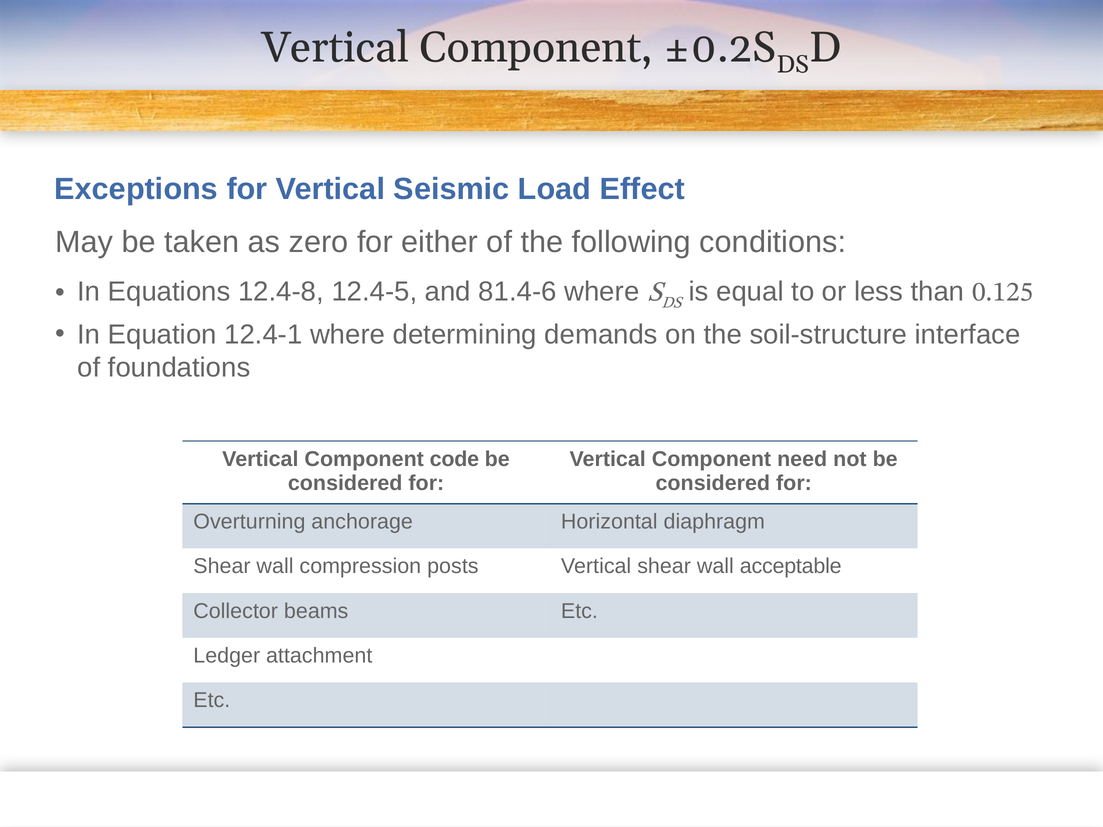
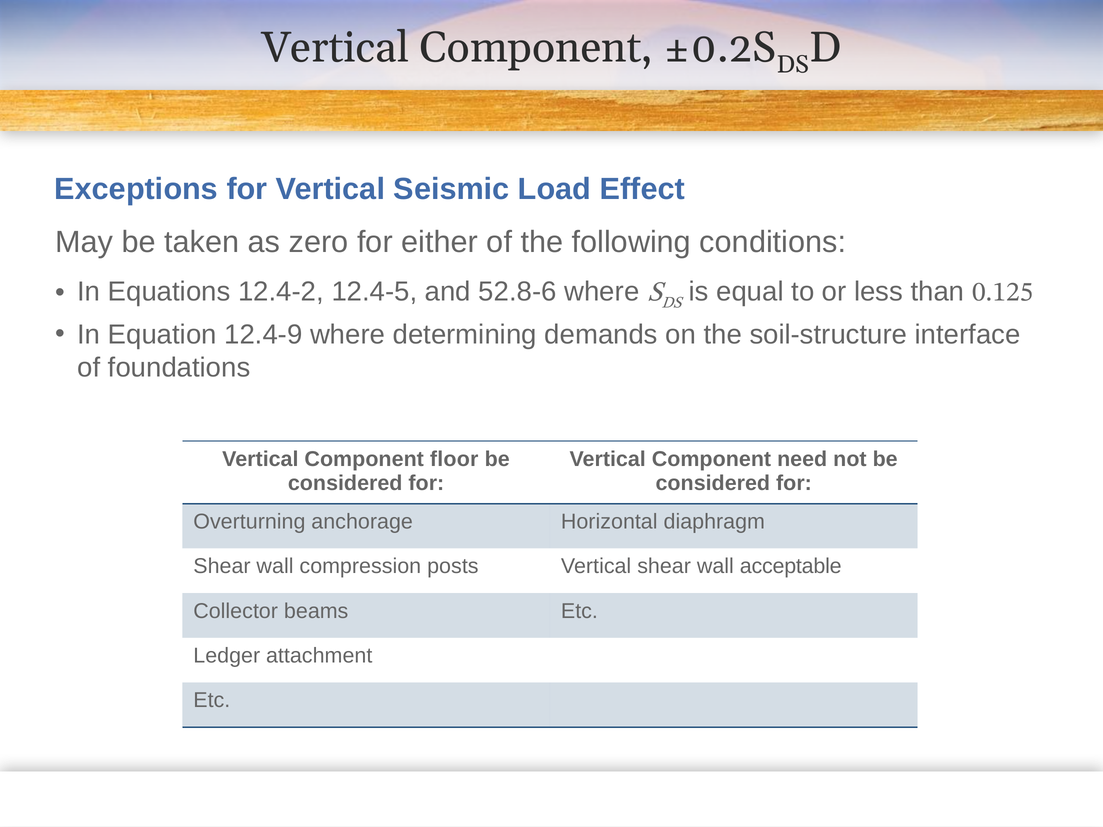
12.4-8: 12.4-8 -> 12.4-2
81.4-6: 81.4-6 -> 52.8-6
12.4-1: 12.4-1 -> 12.4-9
code: code -> floor
